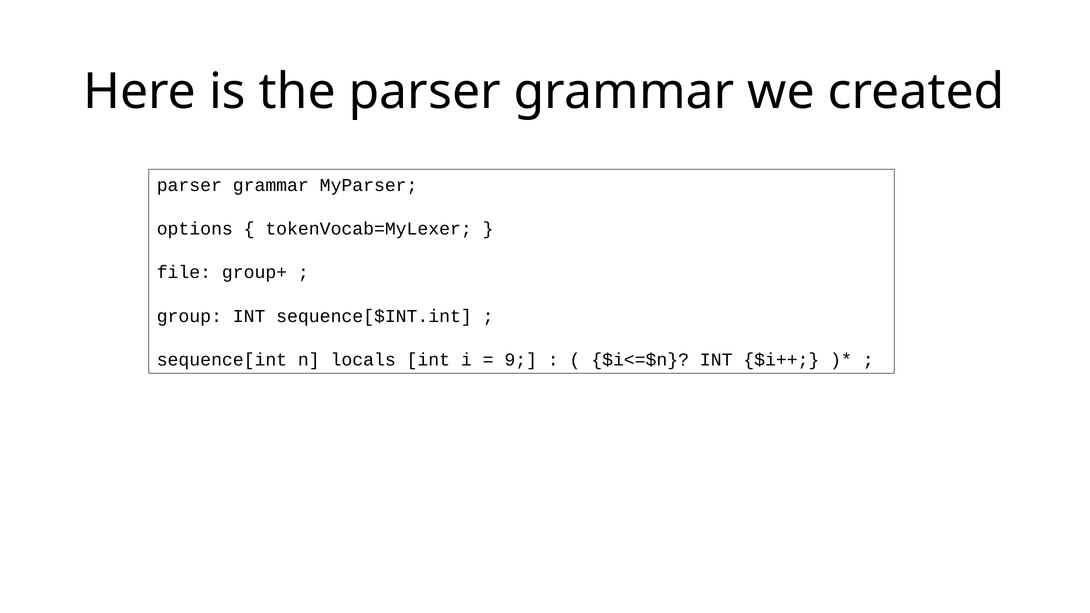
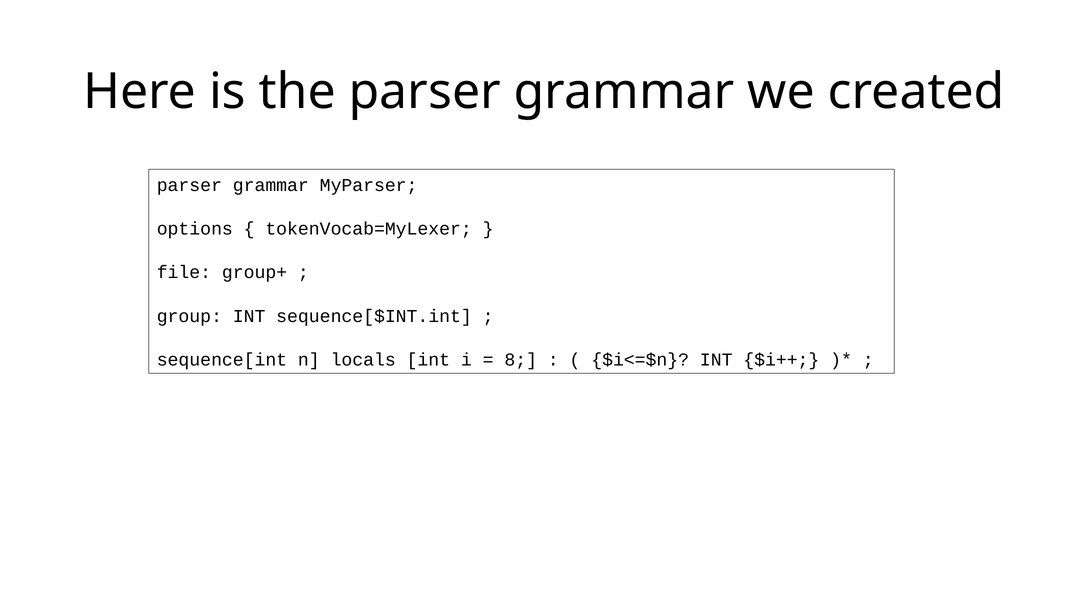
9: 9 -> 8
